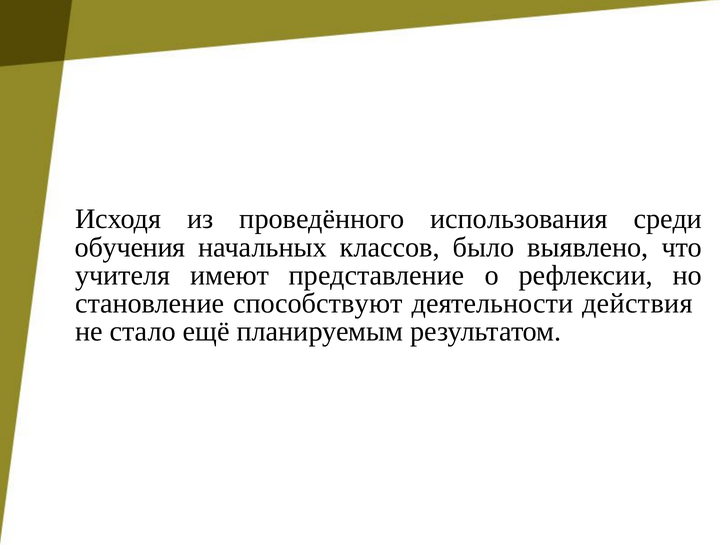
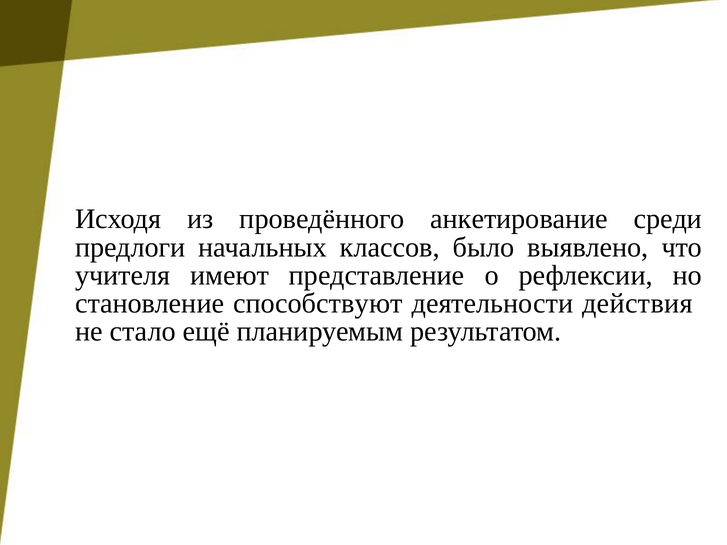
использования: использования -> анкетирование
обучения: обучения -> предлоги
